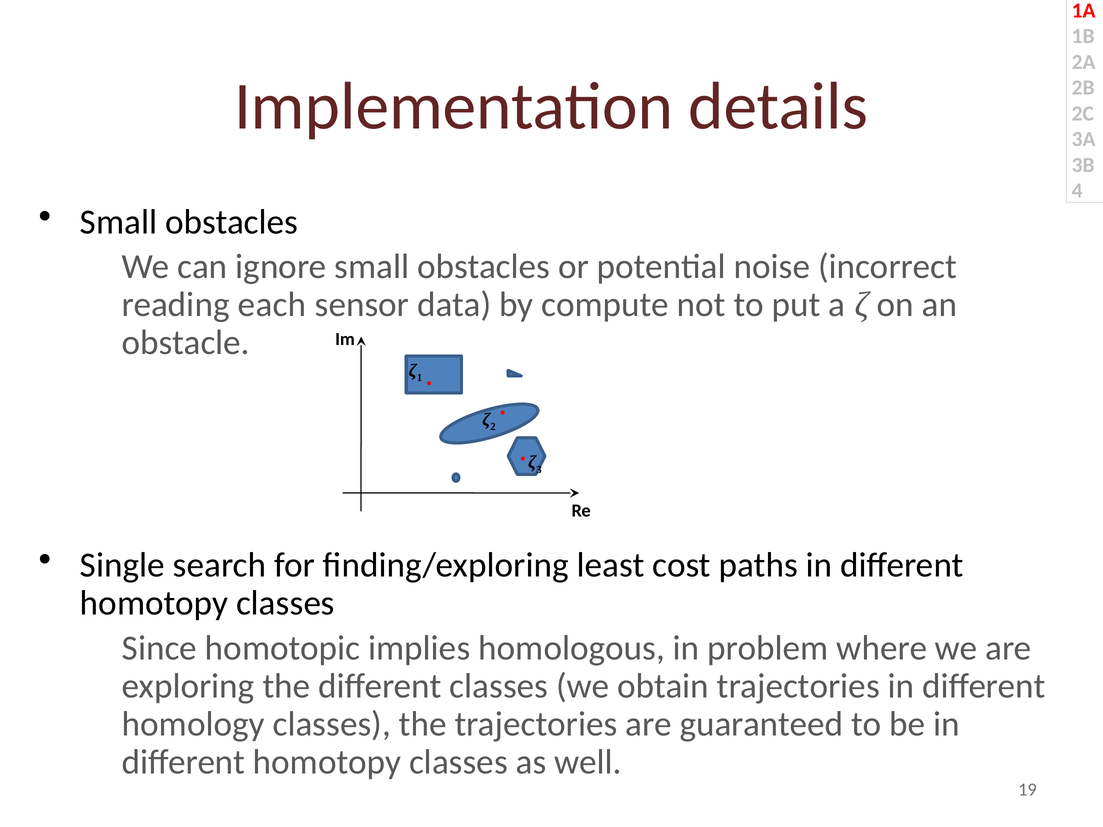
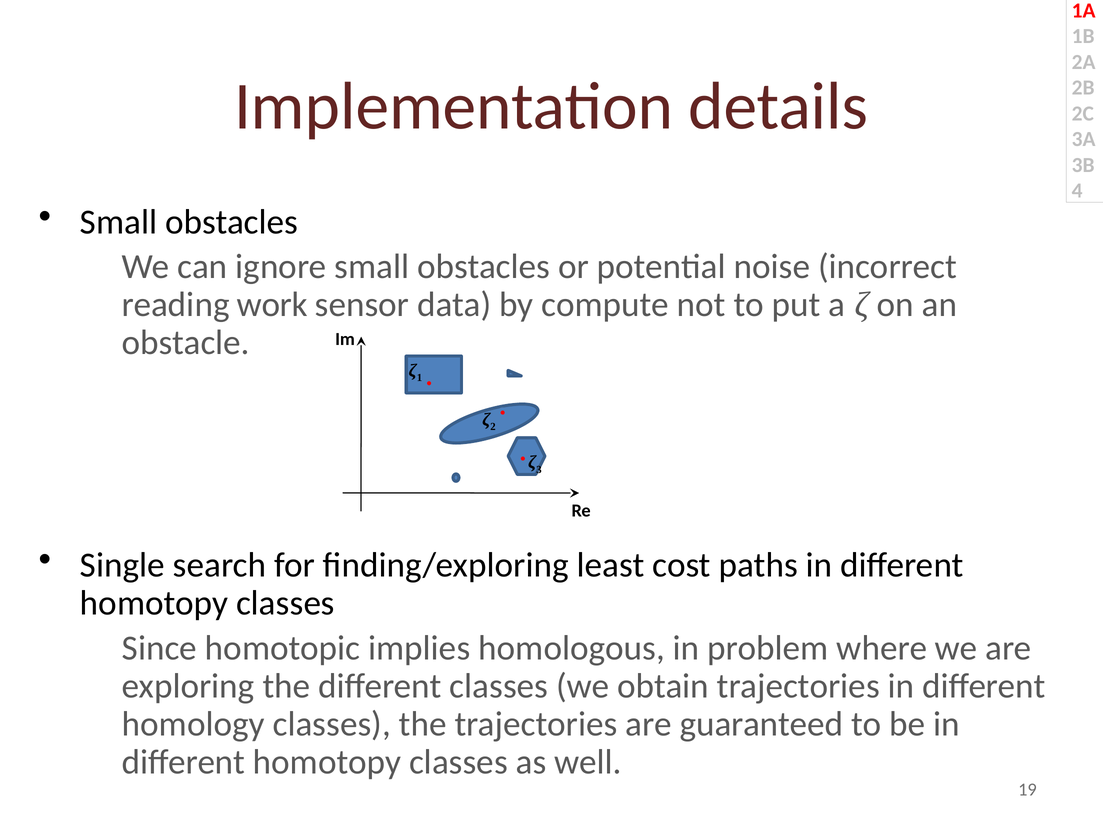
each: each -> work
